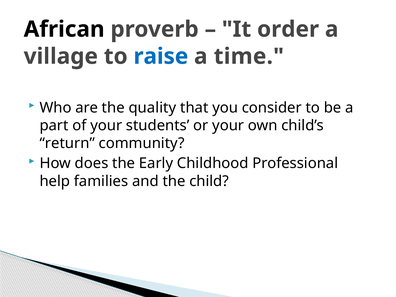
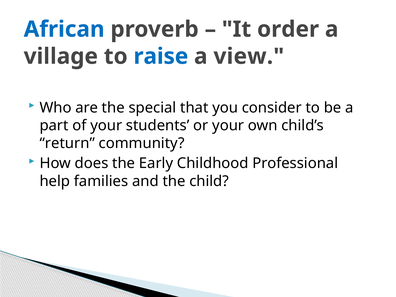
African colour: black -> blue
time: time -> view
quality: quality -> special
